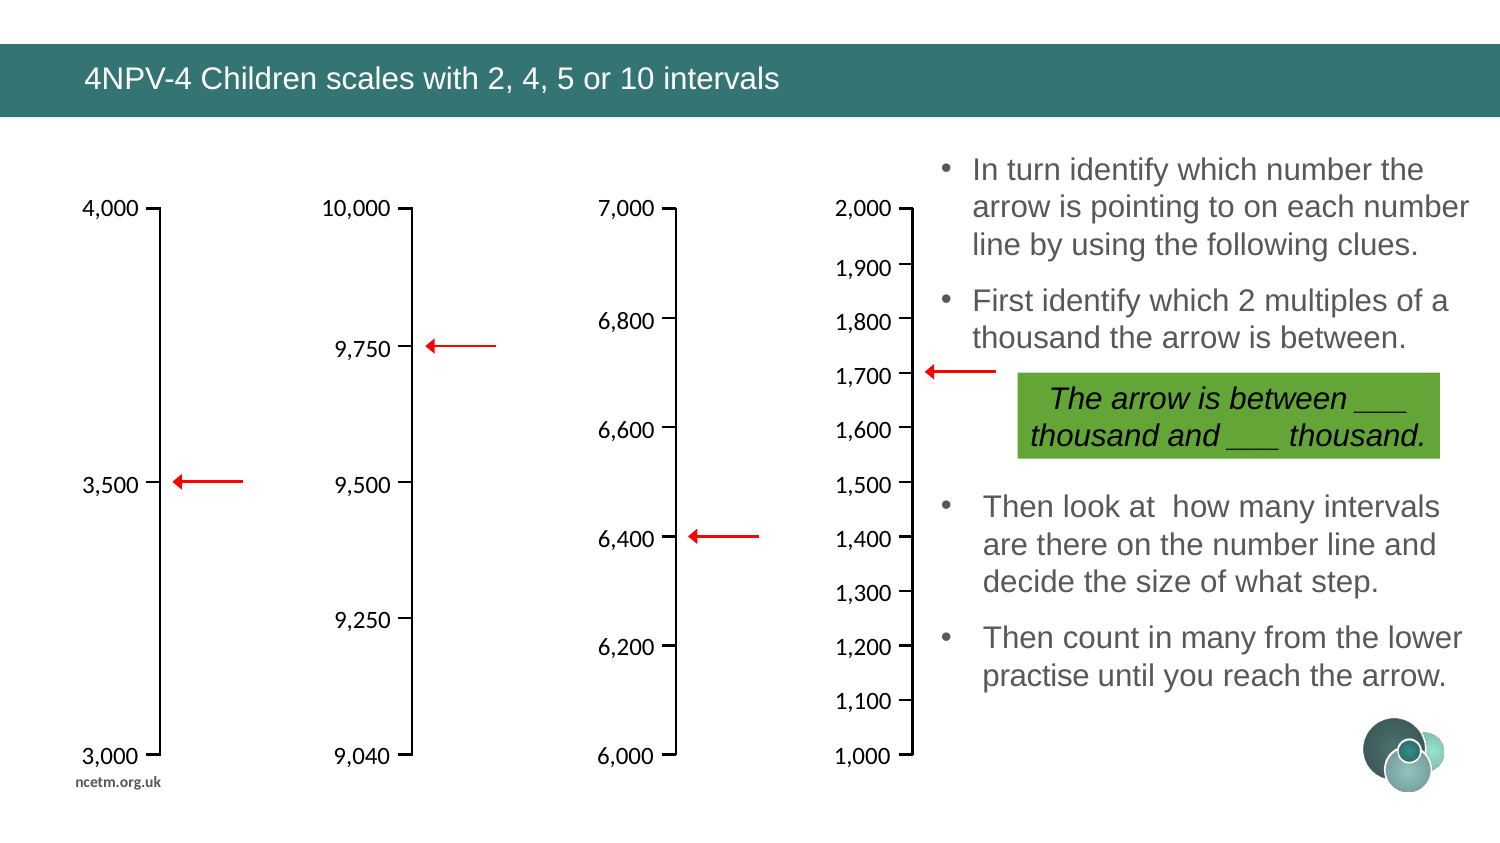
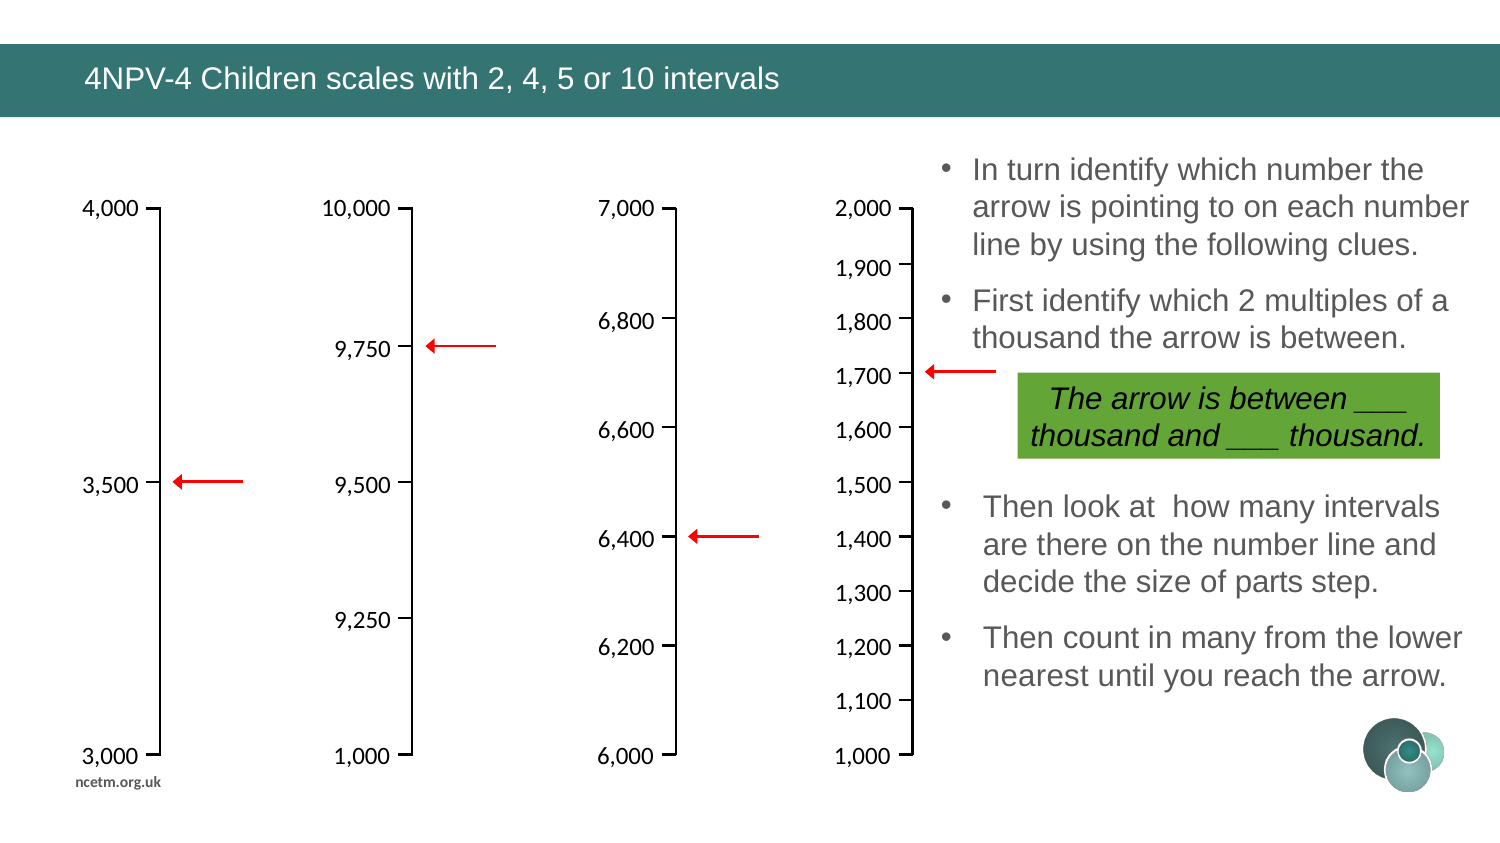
what: what -> parts
practise: practise -> nearest
9,040 at (362, 757): 9,040 -> 1,000
